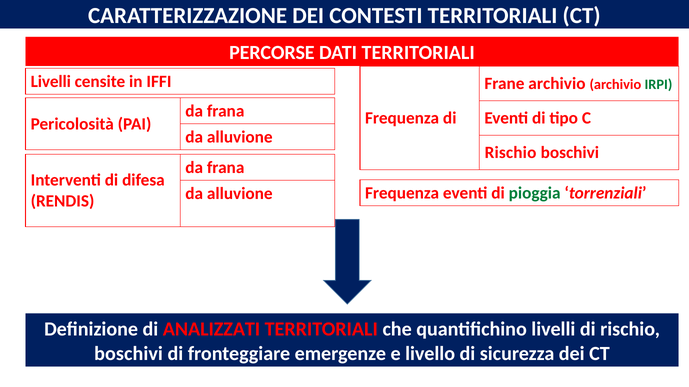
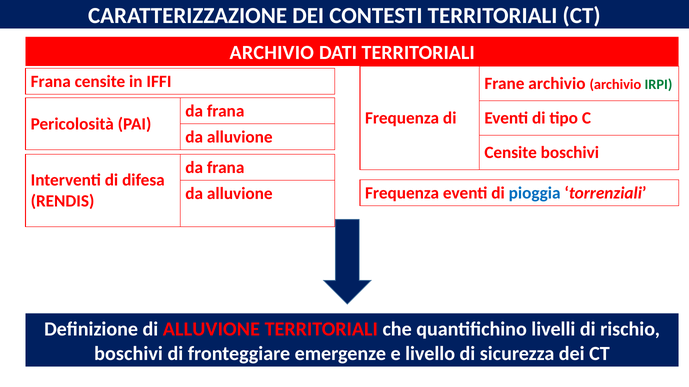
PERCORSE at (272, 53): PERCORSE -> ARCHIVIO
Livelli at (51, 82): Livelli -> Frana
Rischio at (511, 153): Rischio -> Censite
pioggia colour: green -> blue
di ANALIZZATI: ANALIZZATI -> ALLUVIONE
